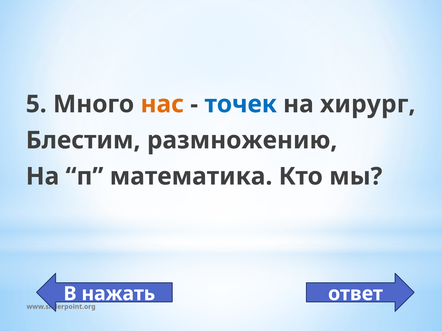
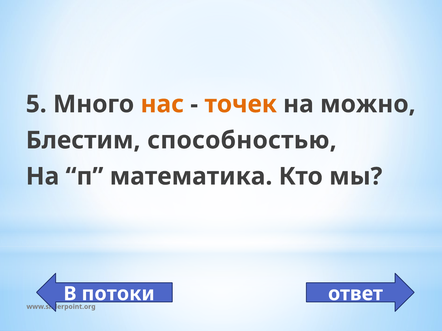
точек colour: blue -> orange
хирург: хирург -> можно
размножению: размножению -> способностью
нажать: нажать -> потоки
